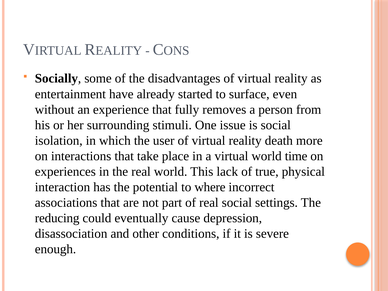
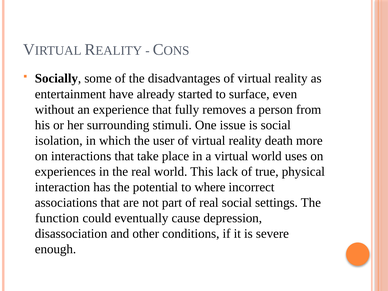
time: time -> uses
reducing: reducing -> function
